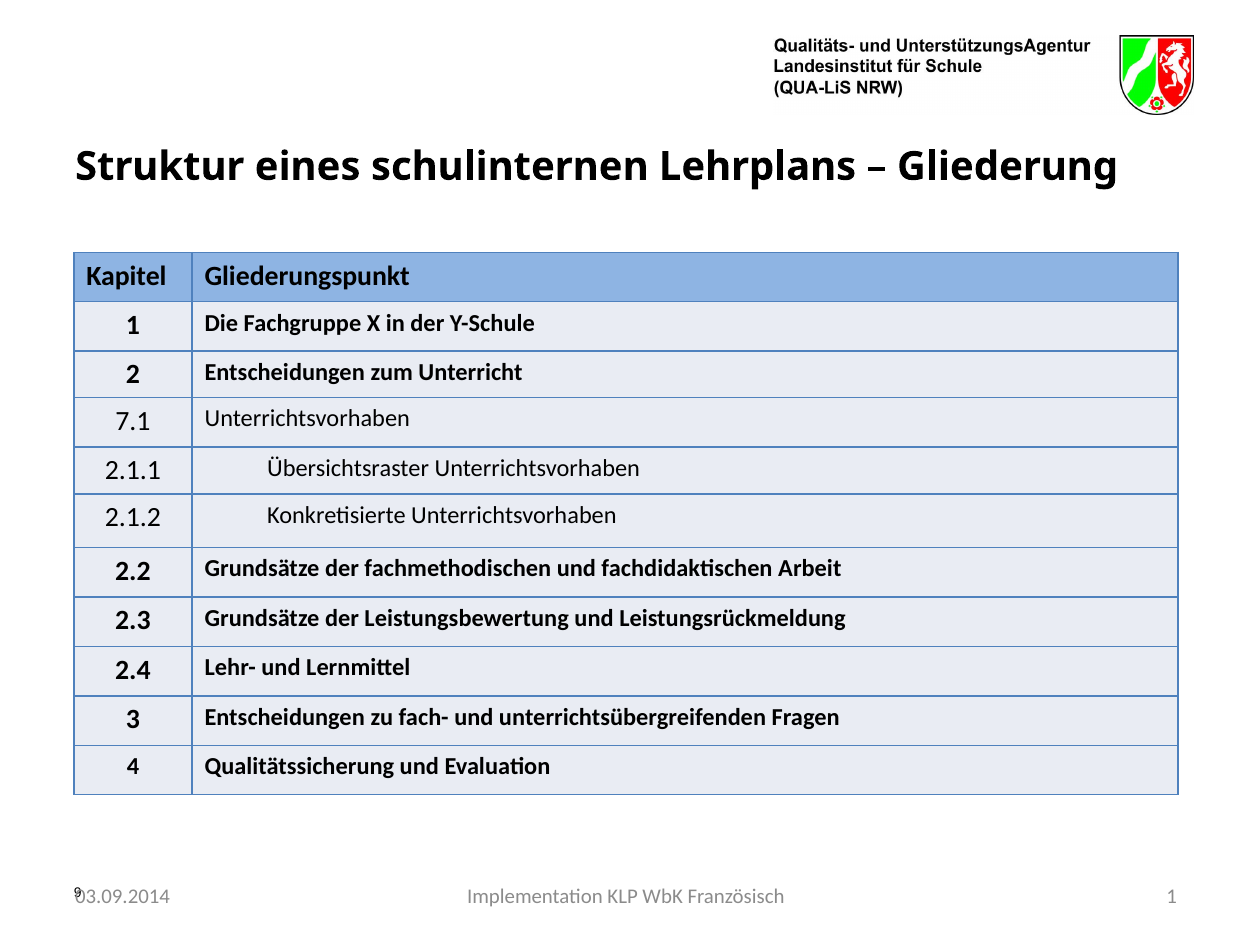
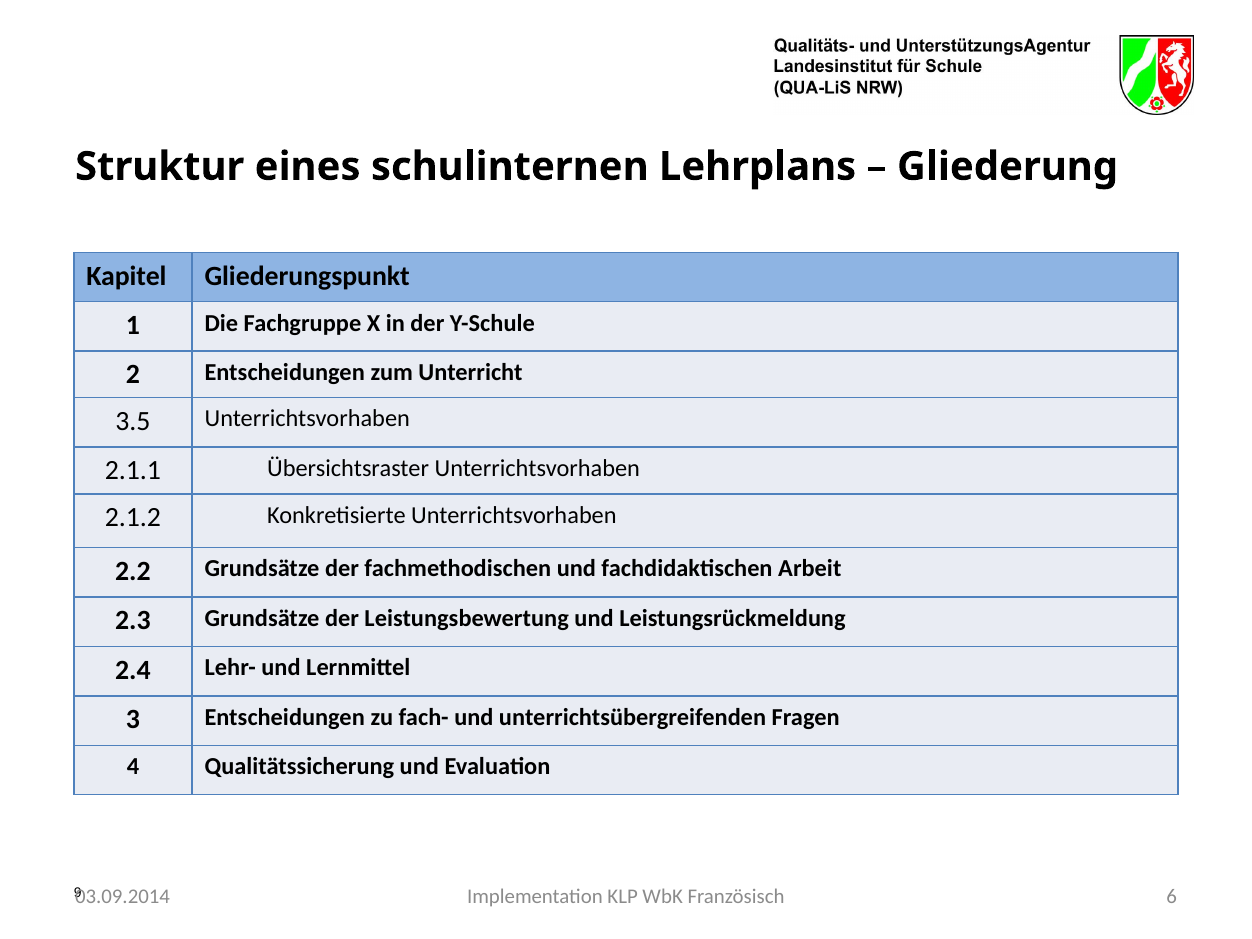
7.1: 7.1 -> 3.5
Französisch 1: 1 -> 6
